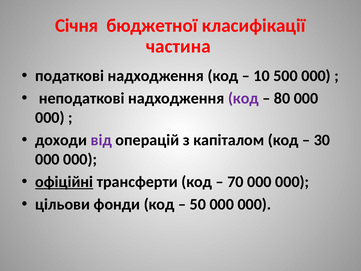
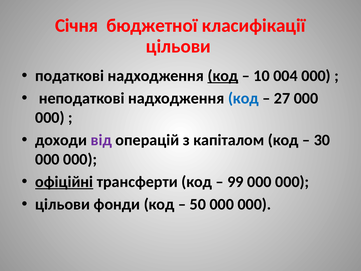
частина at (178, 46): частина -> цільови
код at (223, 76) underline: none -> present
500: 500 -> 004
код at (243, 98) colour: purple -> blue
80: 80 -> 27
70: 70 -> 99
